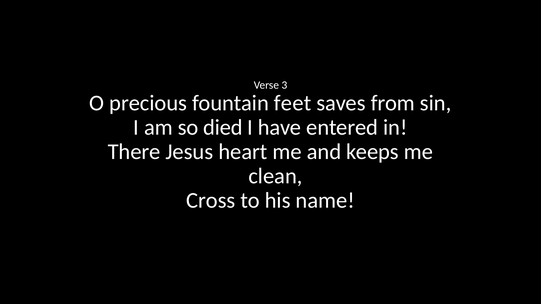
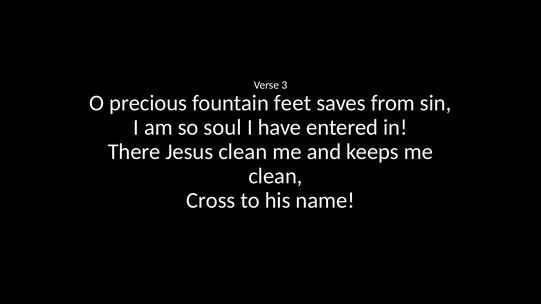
died: died -> soul
Jesus heart: heart -> clean
